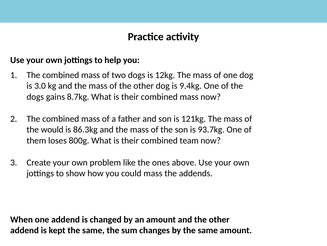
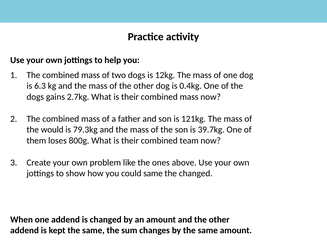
3.0: 3.0 -> 6.3
9.4kg: 9.4kg -> 0.4kg
8.7kg: 8.7kg -> 2.7kg
86.3kg: 86.3kg -> 79.3kg
93.7kg: 93.7kg -> 39.7kg
could mass: mass -> same
the addends: addends -> changed
